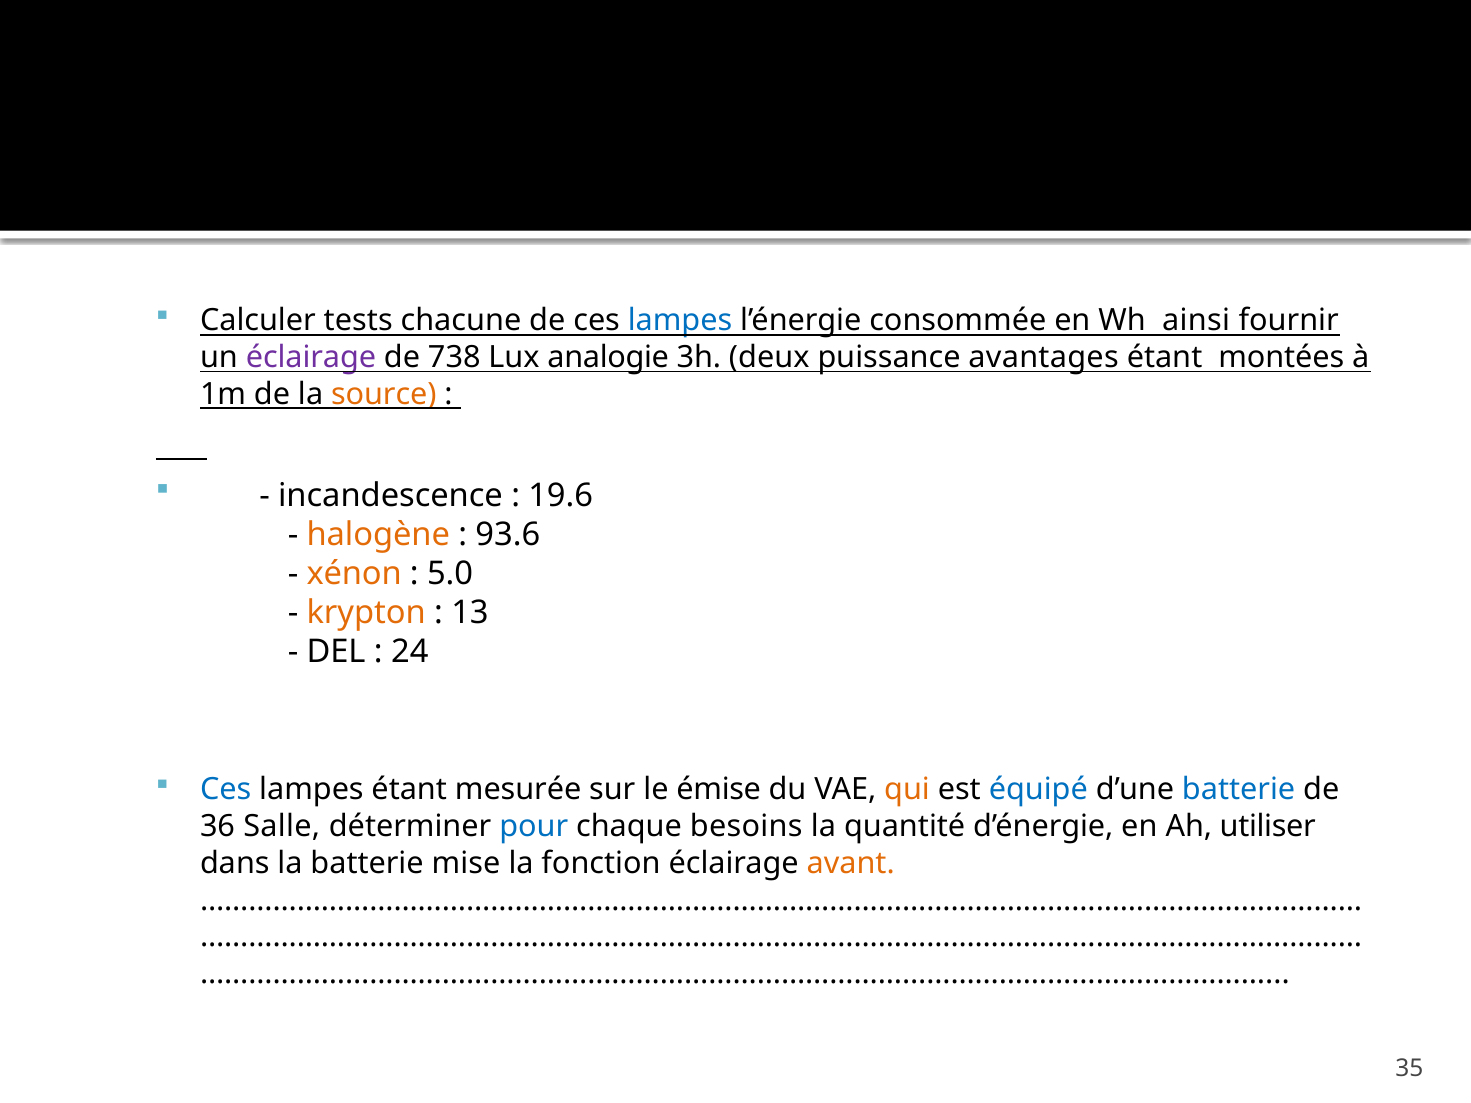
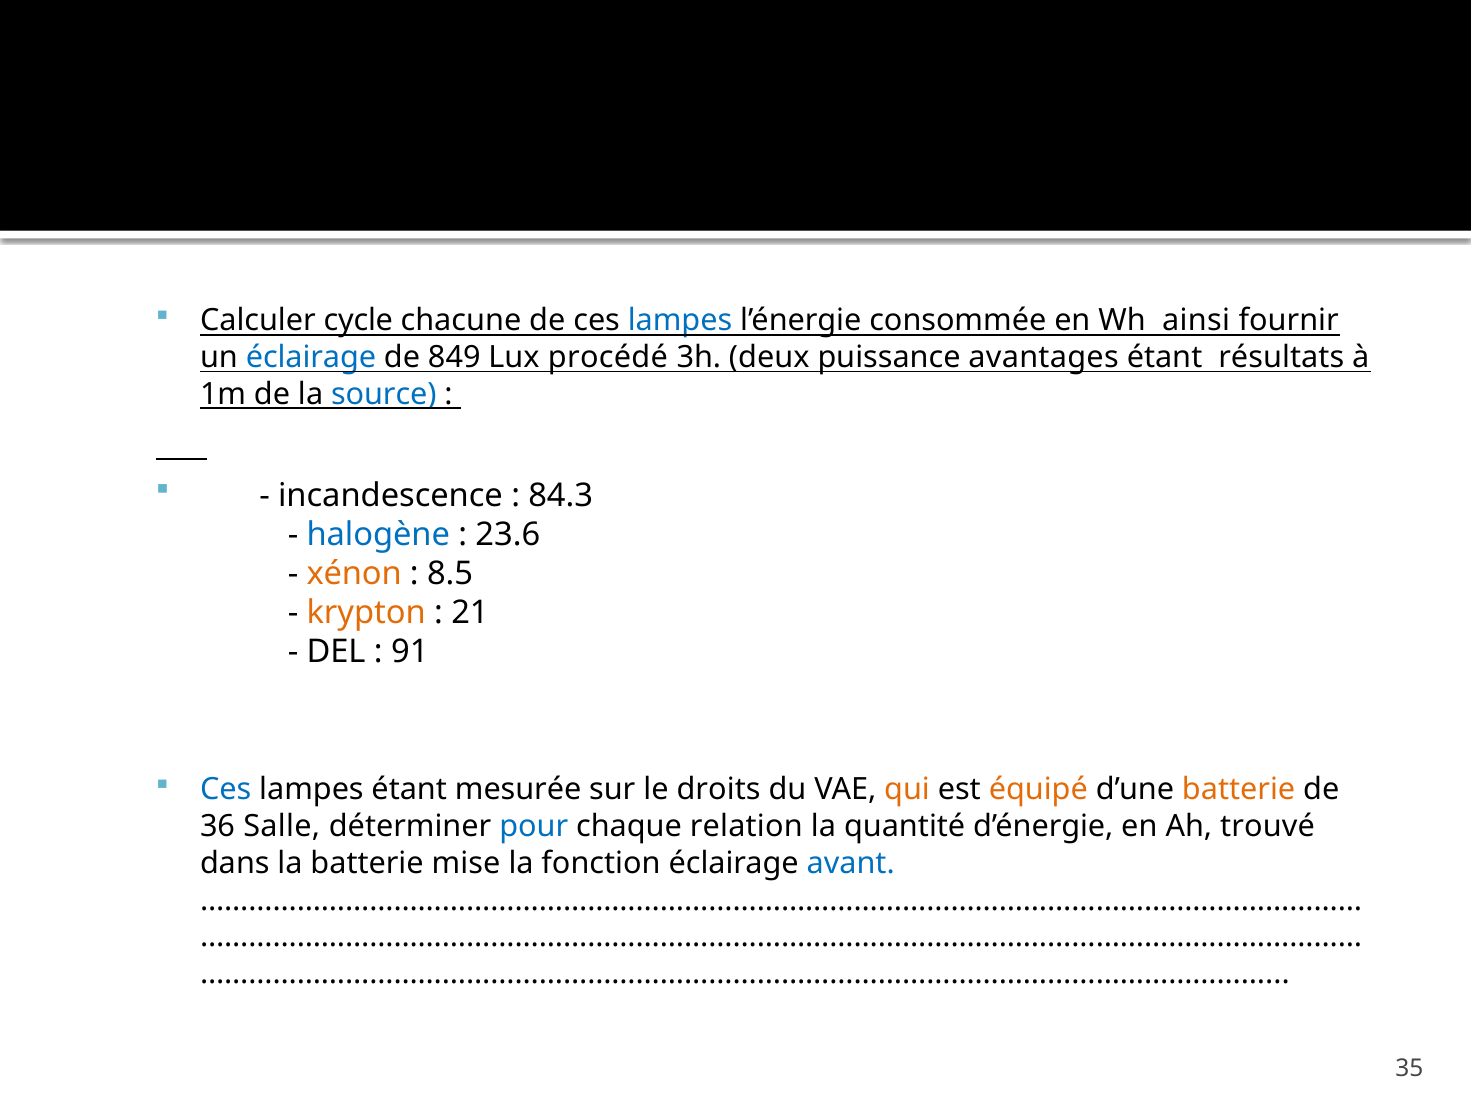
tests: tests -> cycle
éclairage at (311, 358) colour: purple -> blue
738: 738 -> 849
analogie: analogie -> procédé
montées: montées -> résultats
source colour: orange -> blue
19.6: 19.6 -> 84.3
halogène colour: orange -> blue
93.6: 93.6 -> 23.6
5.0: 5.0 -> 8.5
13: 13 -> 21
24: 24 -> 91
émise: émise -> droits
équipé colour: blue -> orange
batterie at (1239, 790) colour: blue -> orange
besoins: besoins -> relation
utiliser: utiliser -> trouvé
avant colour: orange -> blue
